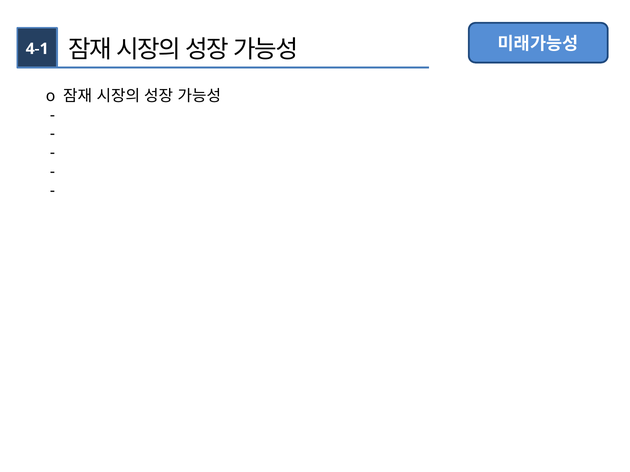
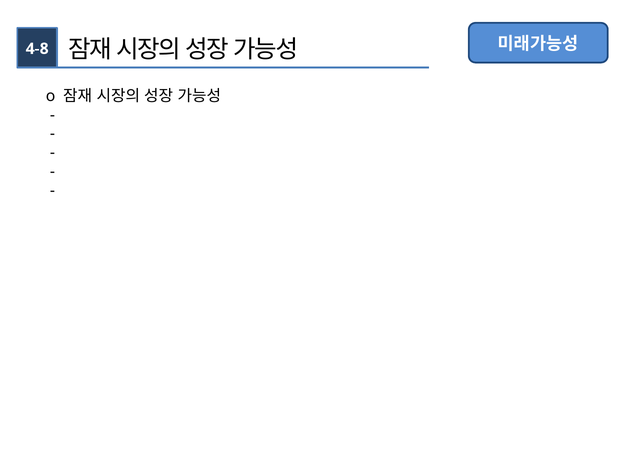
4-1: 4-1 -> 4-8
